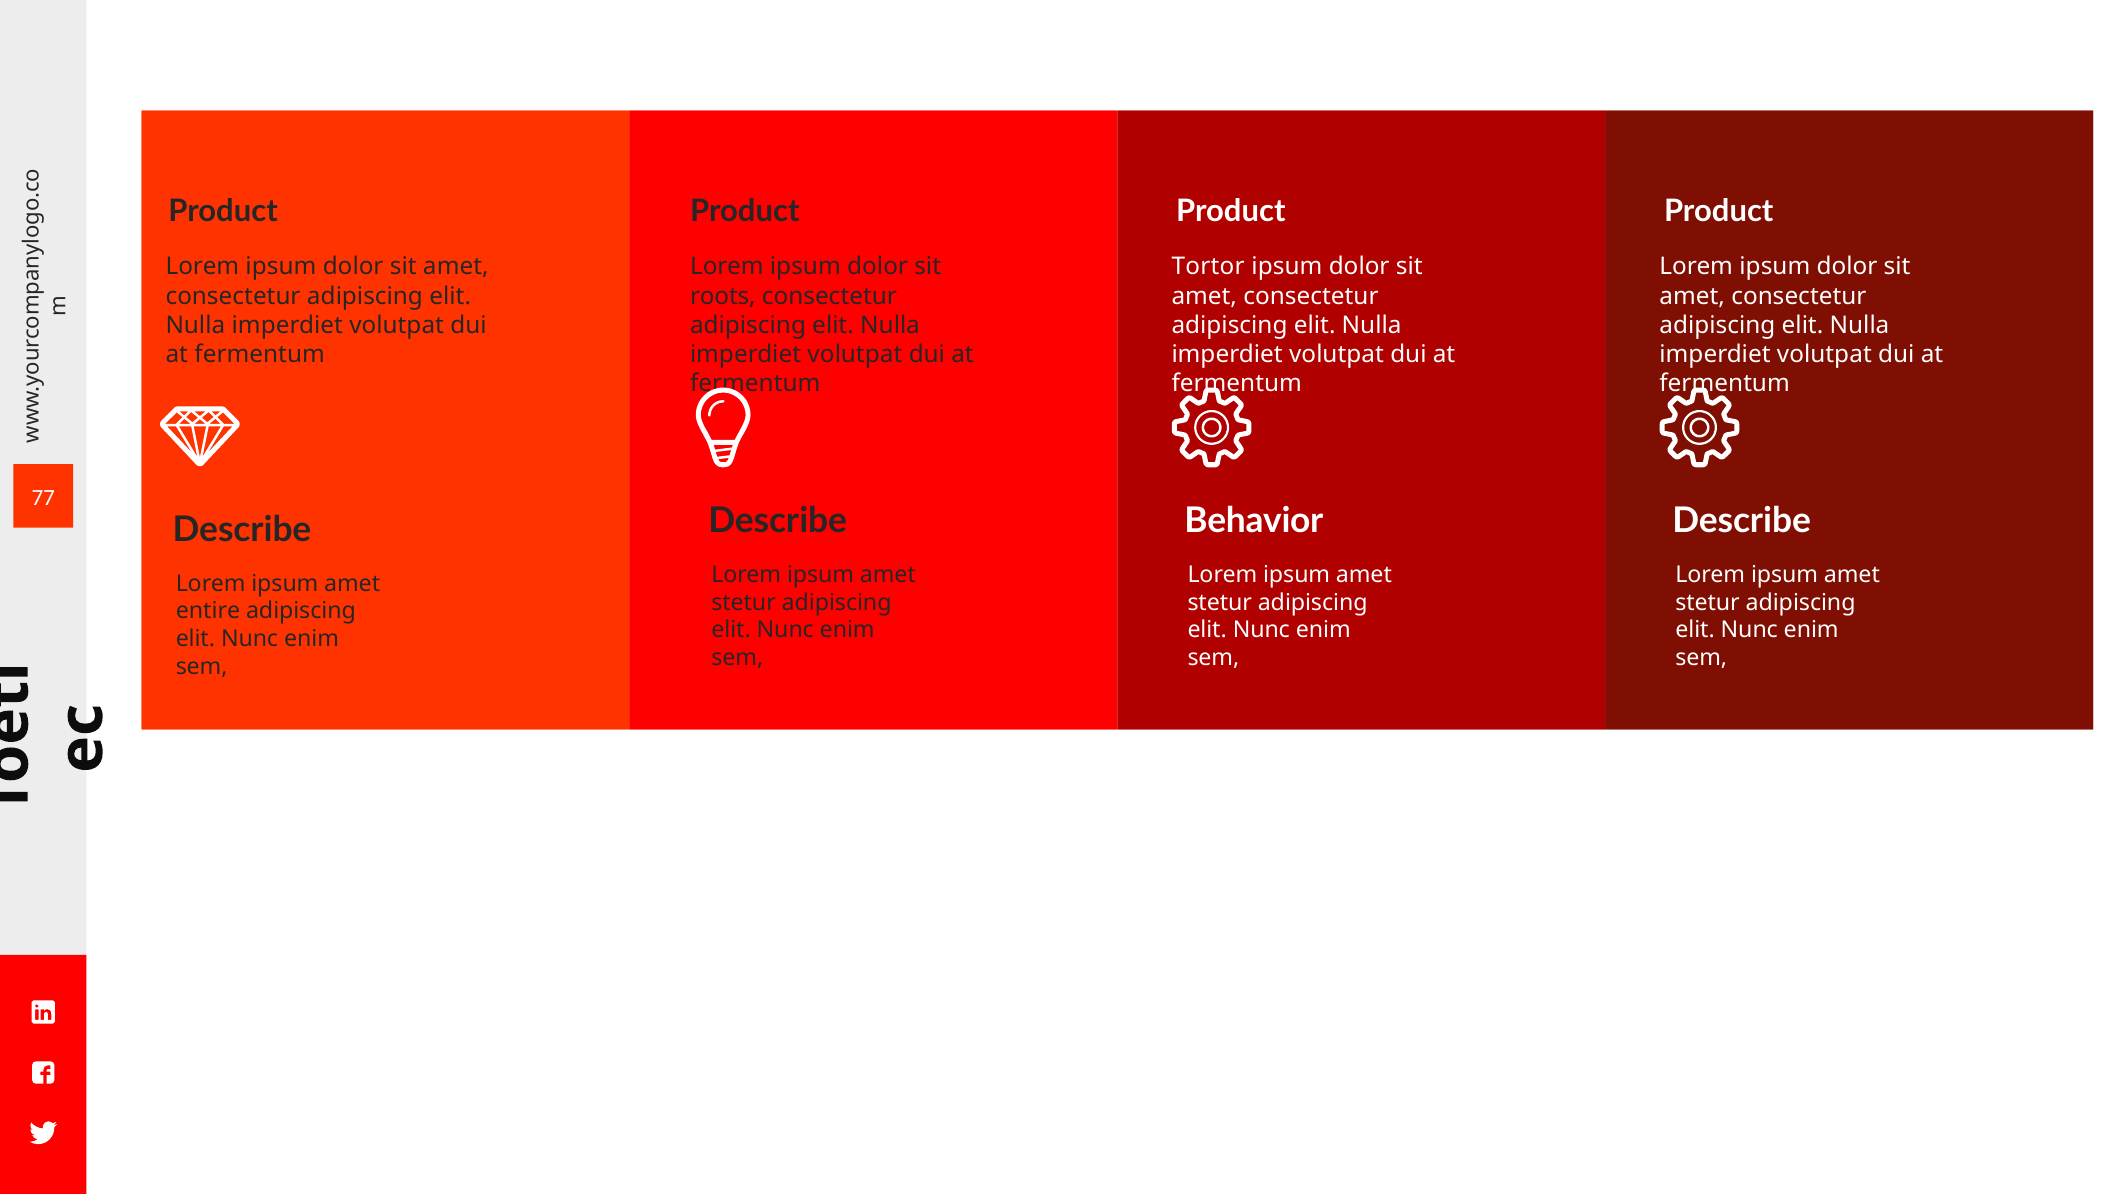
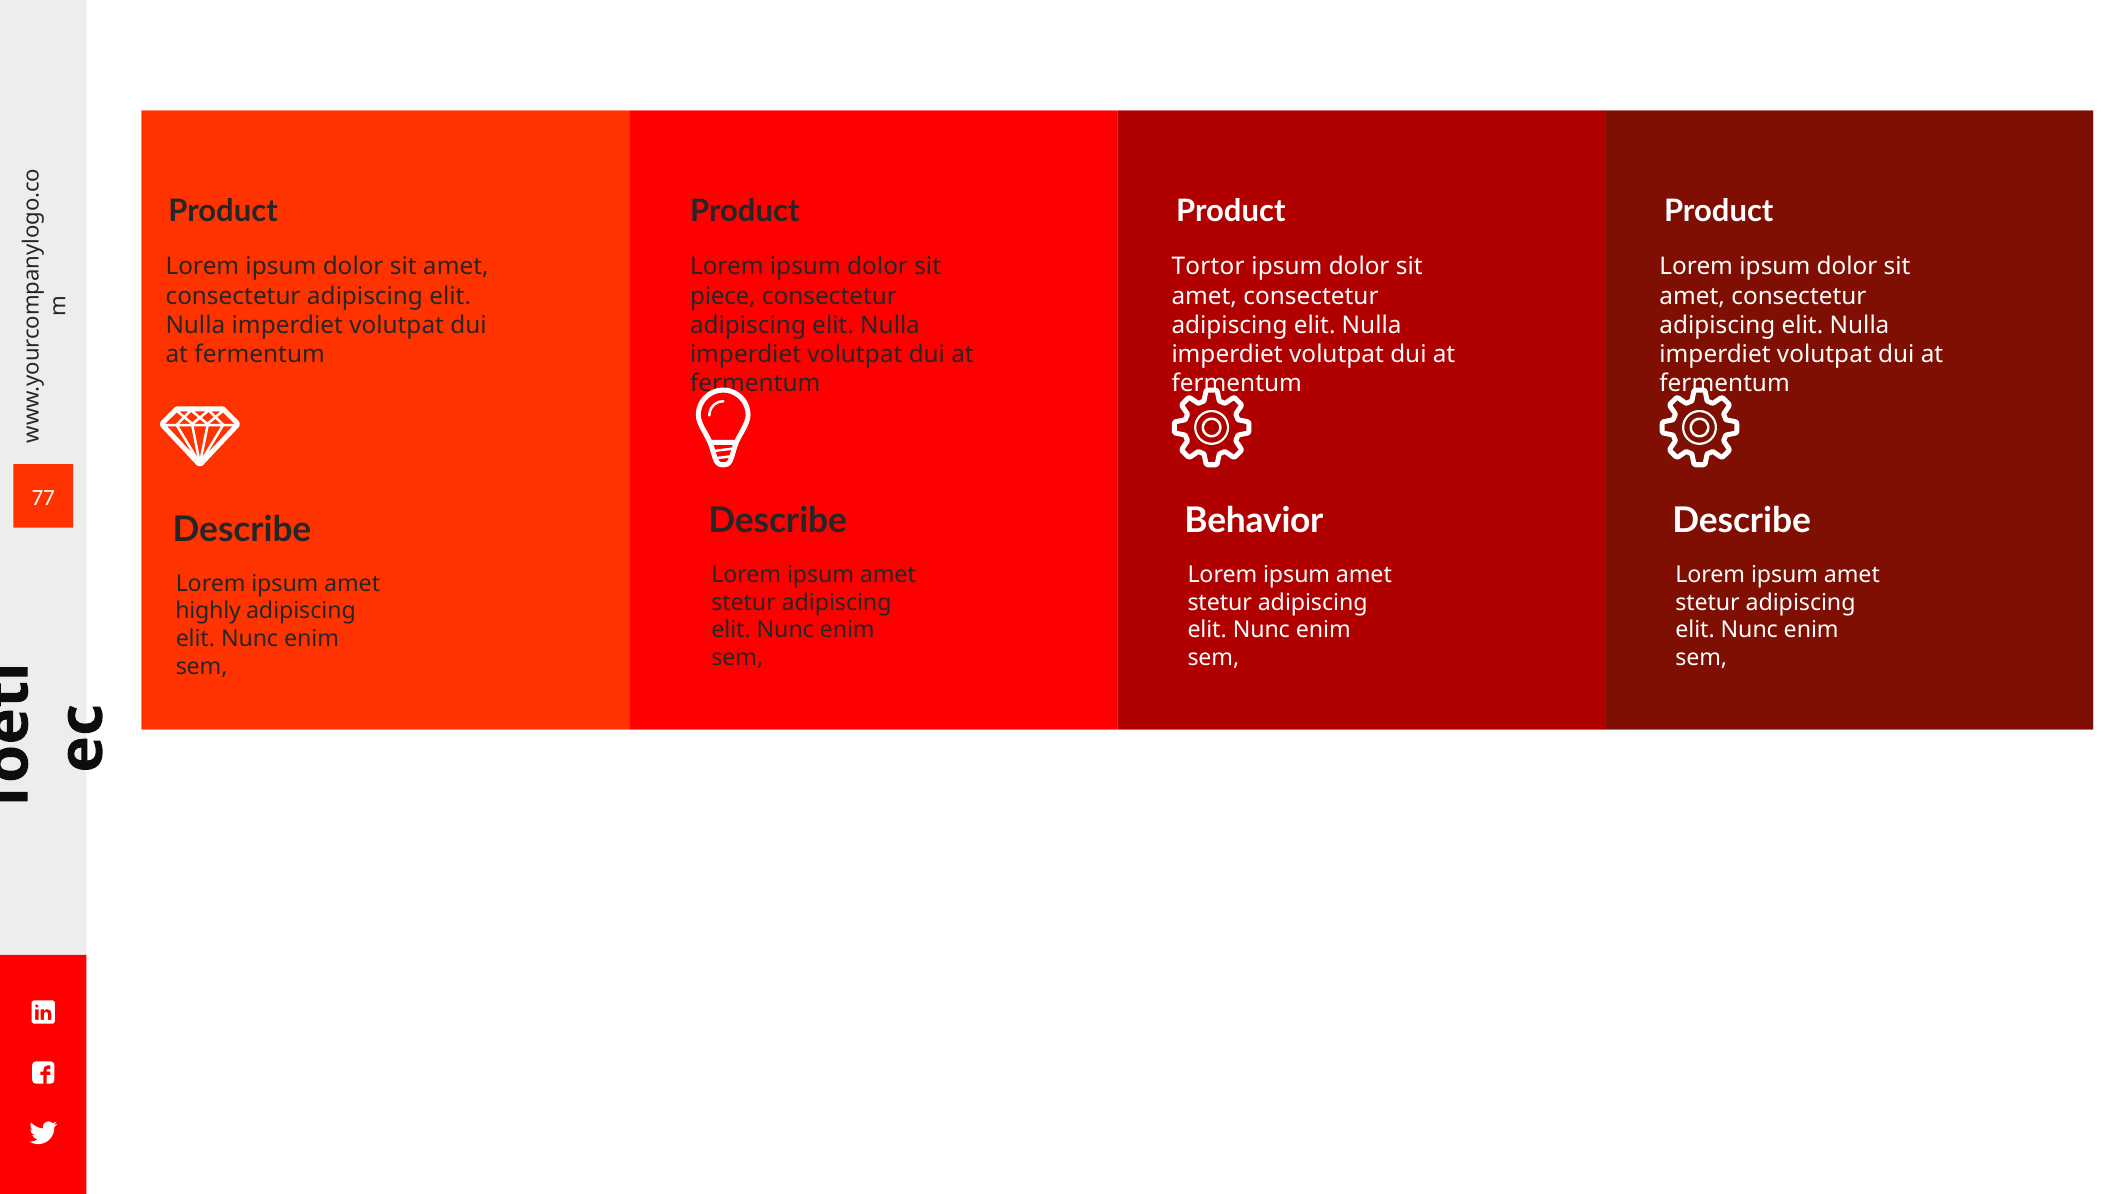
roots: roots -> piece
entire: entire -> highly
